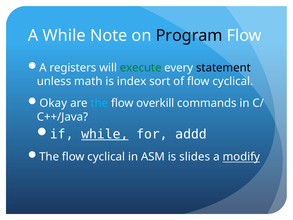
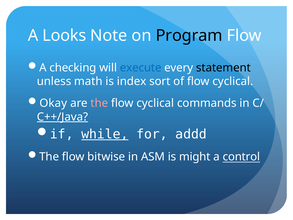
A While: While -> Looks
registers: registers -> checking
execute colour: green -> blue
the at (99, 103) colour: light blue -> pink
overkill at (155, 103): overkill -> cyclical
C++/Java underline: none -> present
The flow cyclical: cyclical -> bitwise
slides: slides -> might
modify: modify -> control
